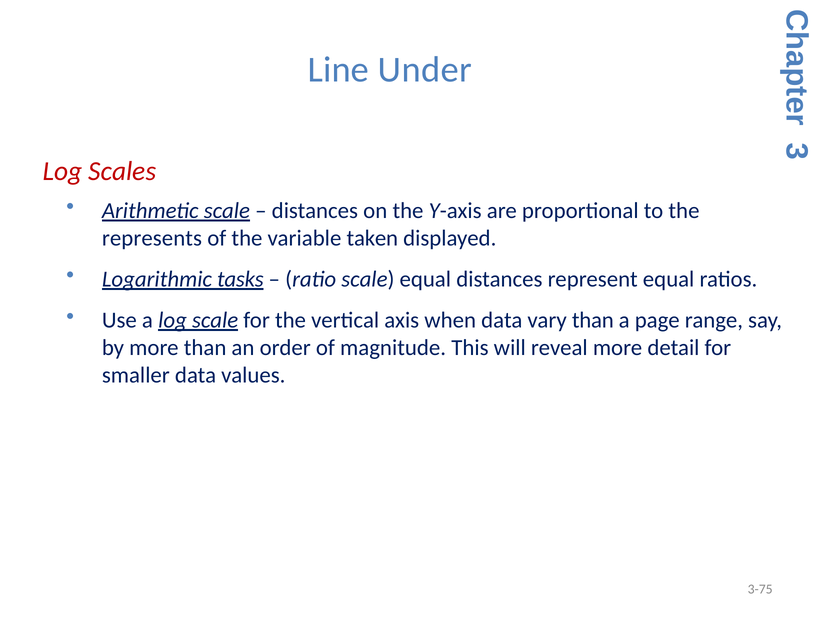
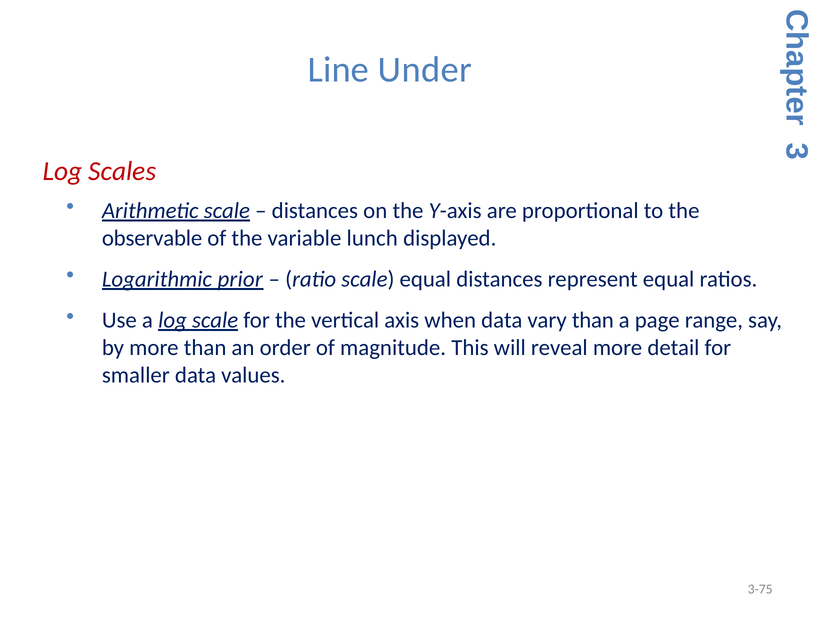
represents: represents -> observable
taken: taken -> lunch
tasks: tasks -> prior
